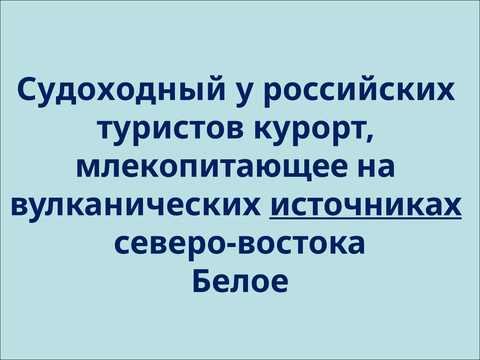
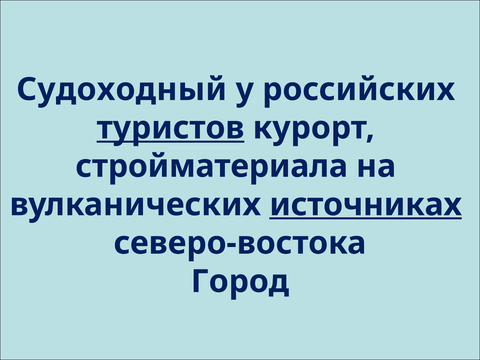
туристов underline: none -> present
млекопитающее: млекопитающее -> стройматериала
Белое: Белое -> Город
